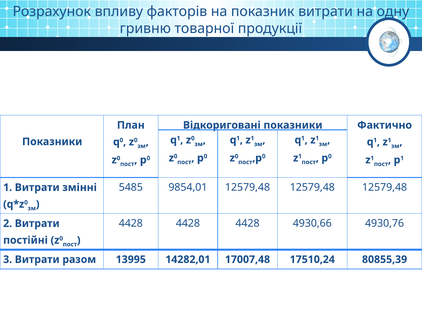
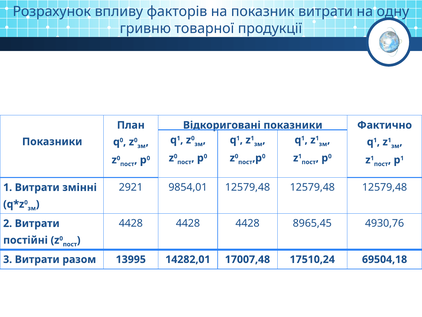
5485: 5485 -> 2921
4930,66: 4930,66 -> 8965,45
80855,39: 80855,39 -> 69504,18
